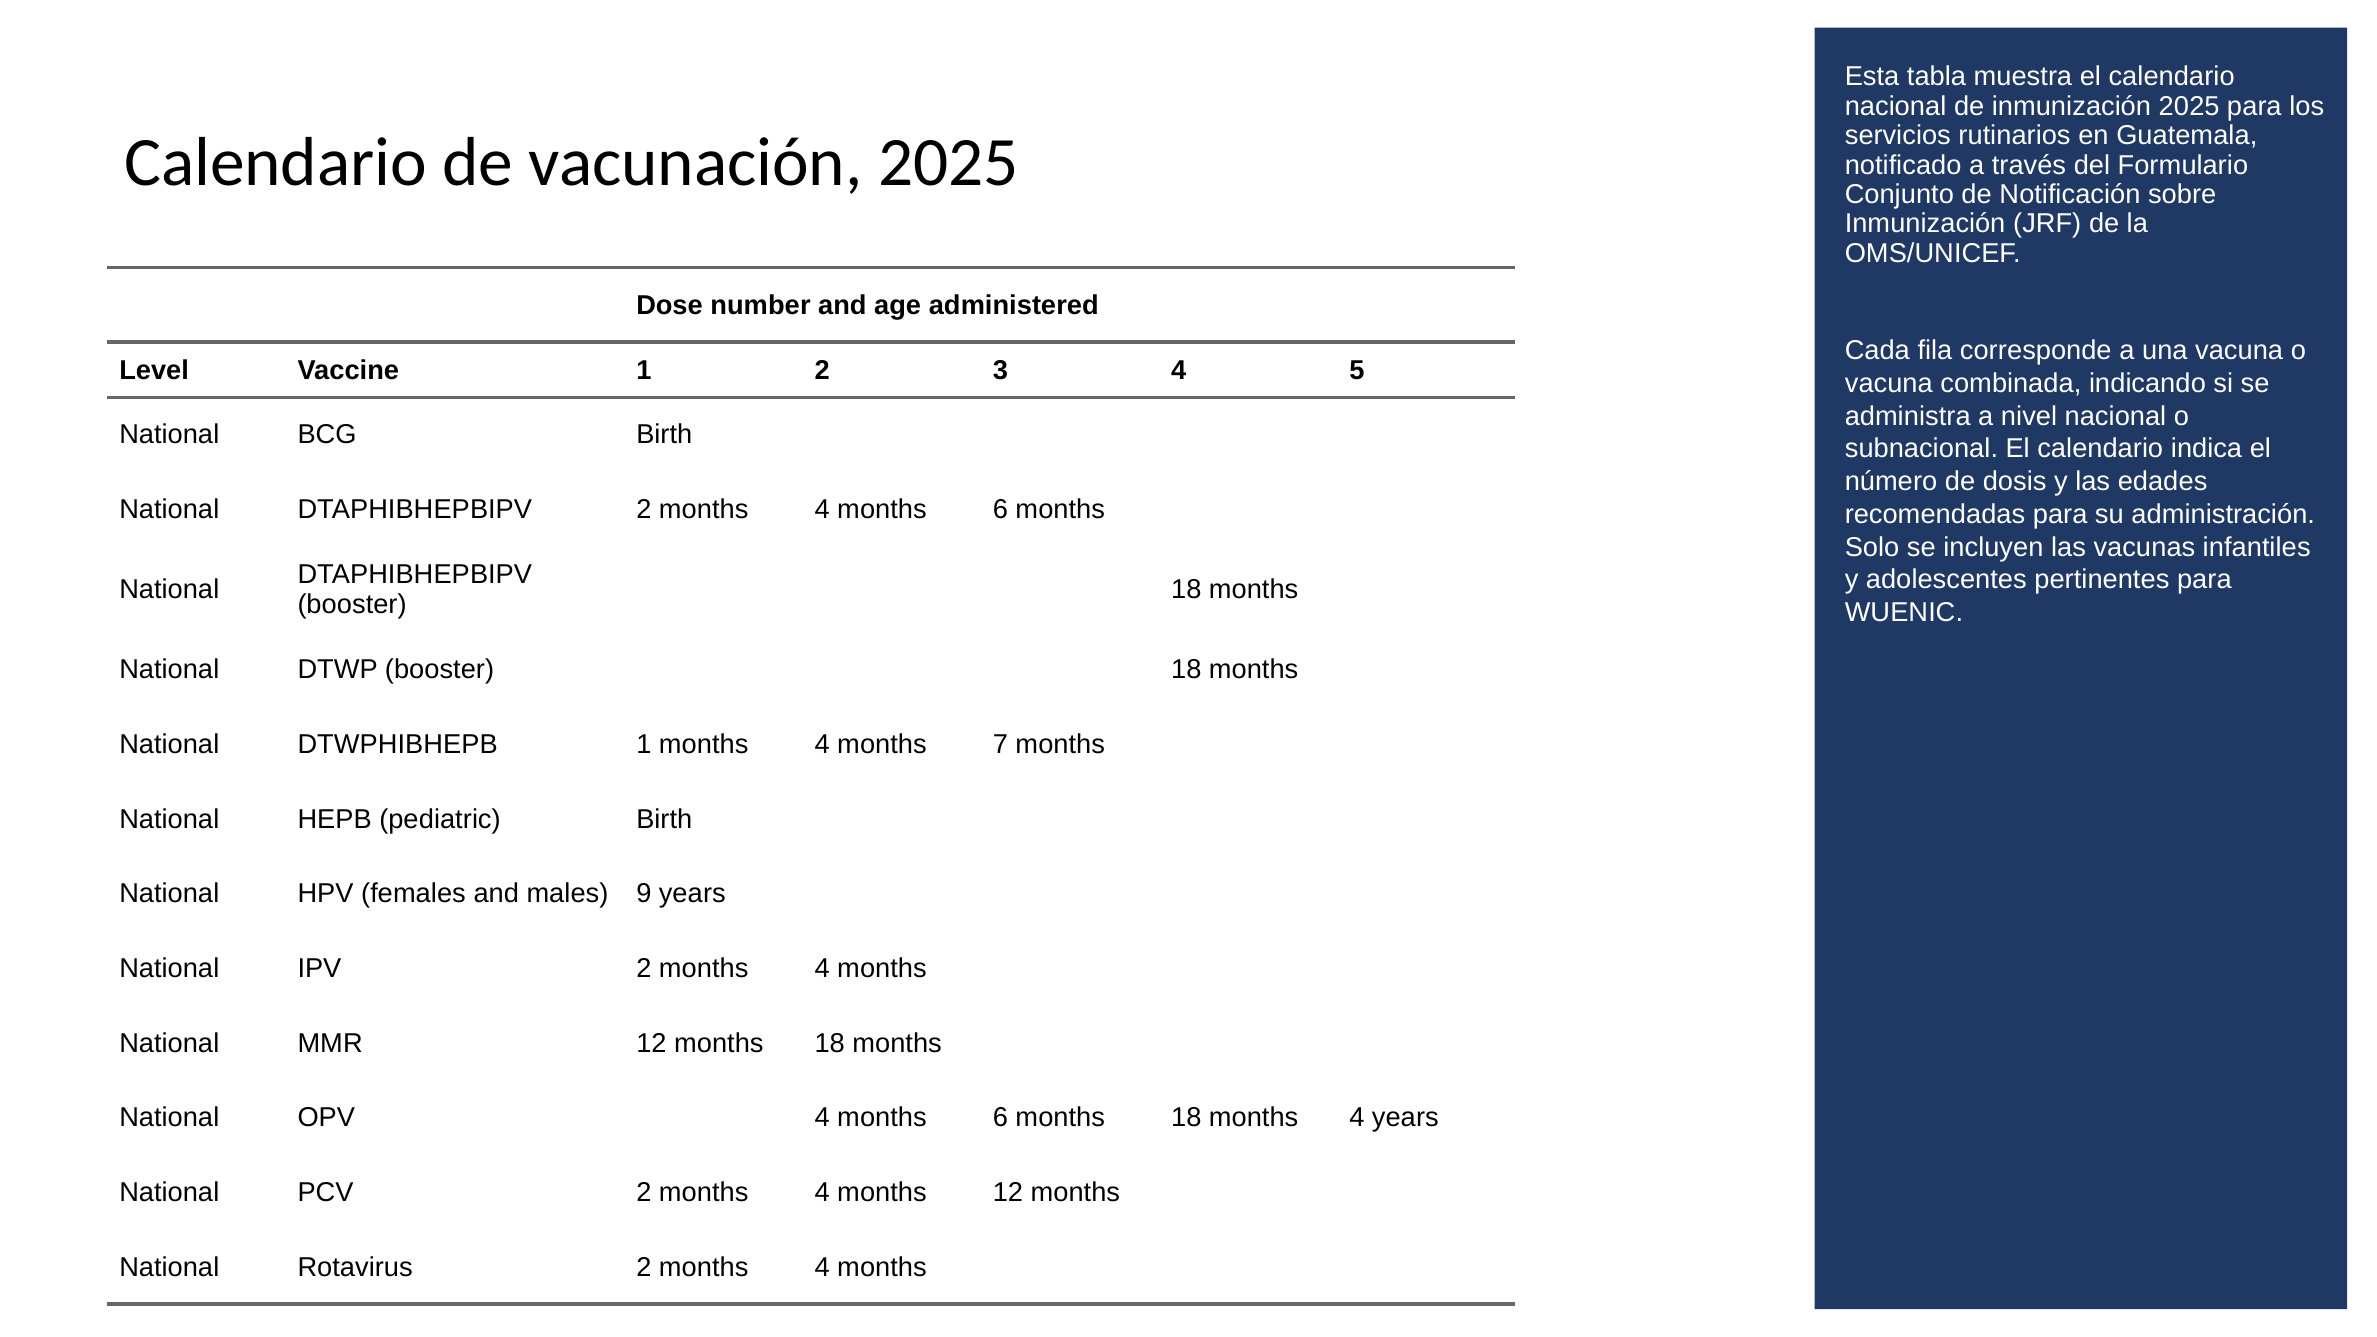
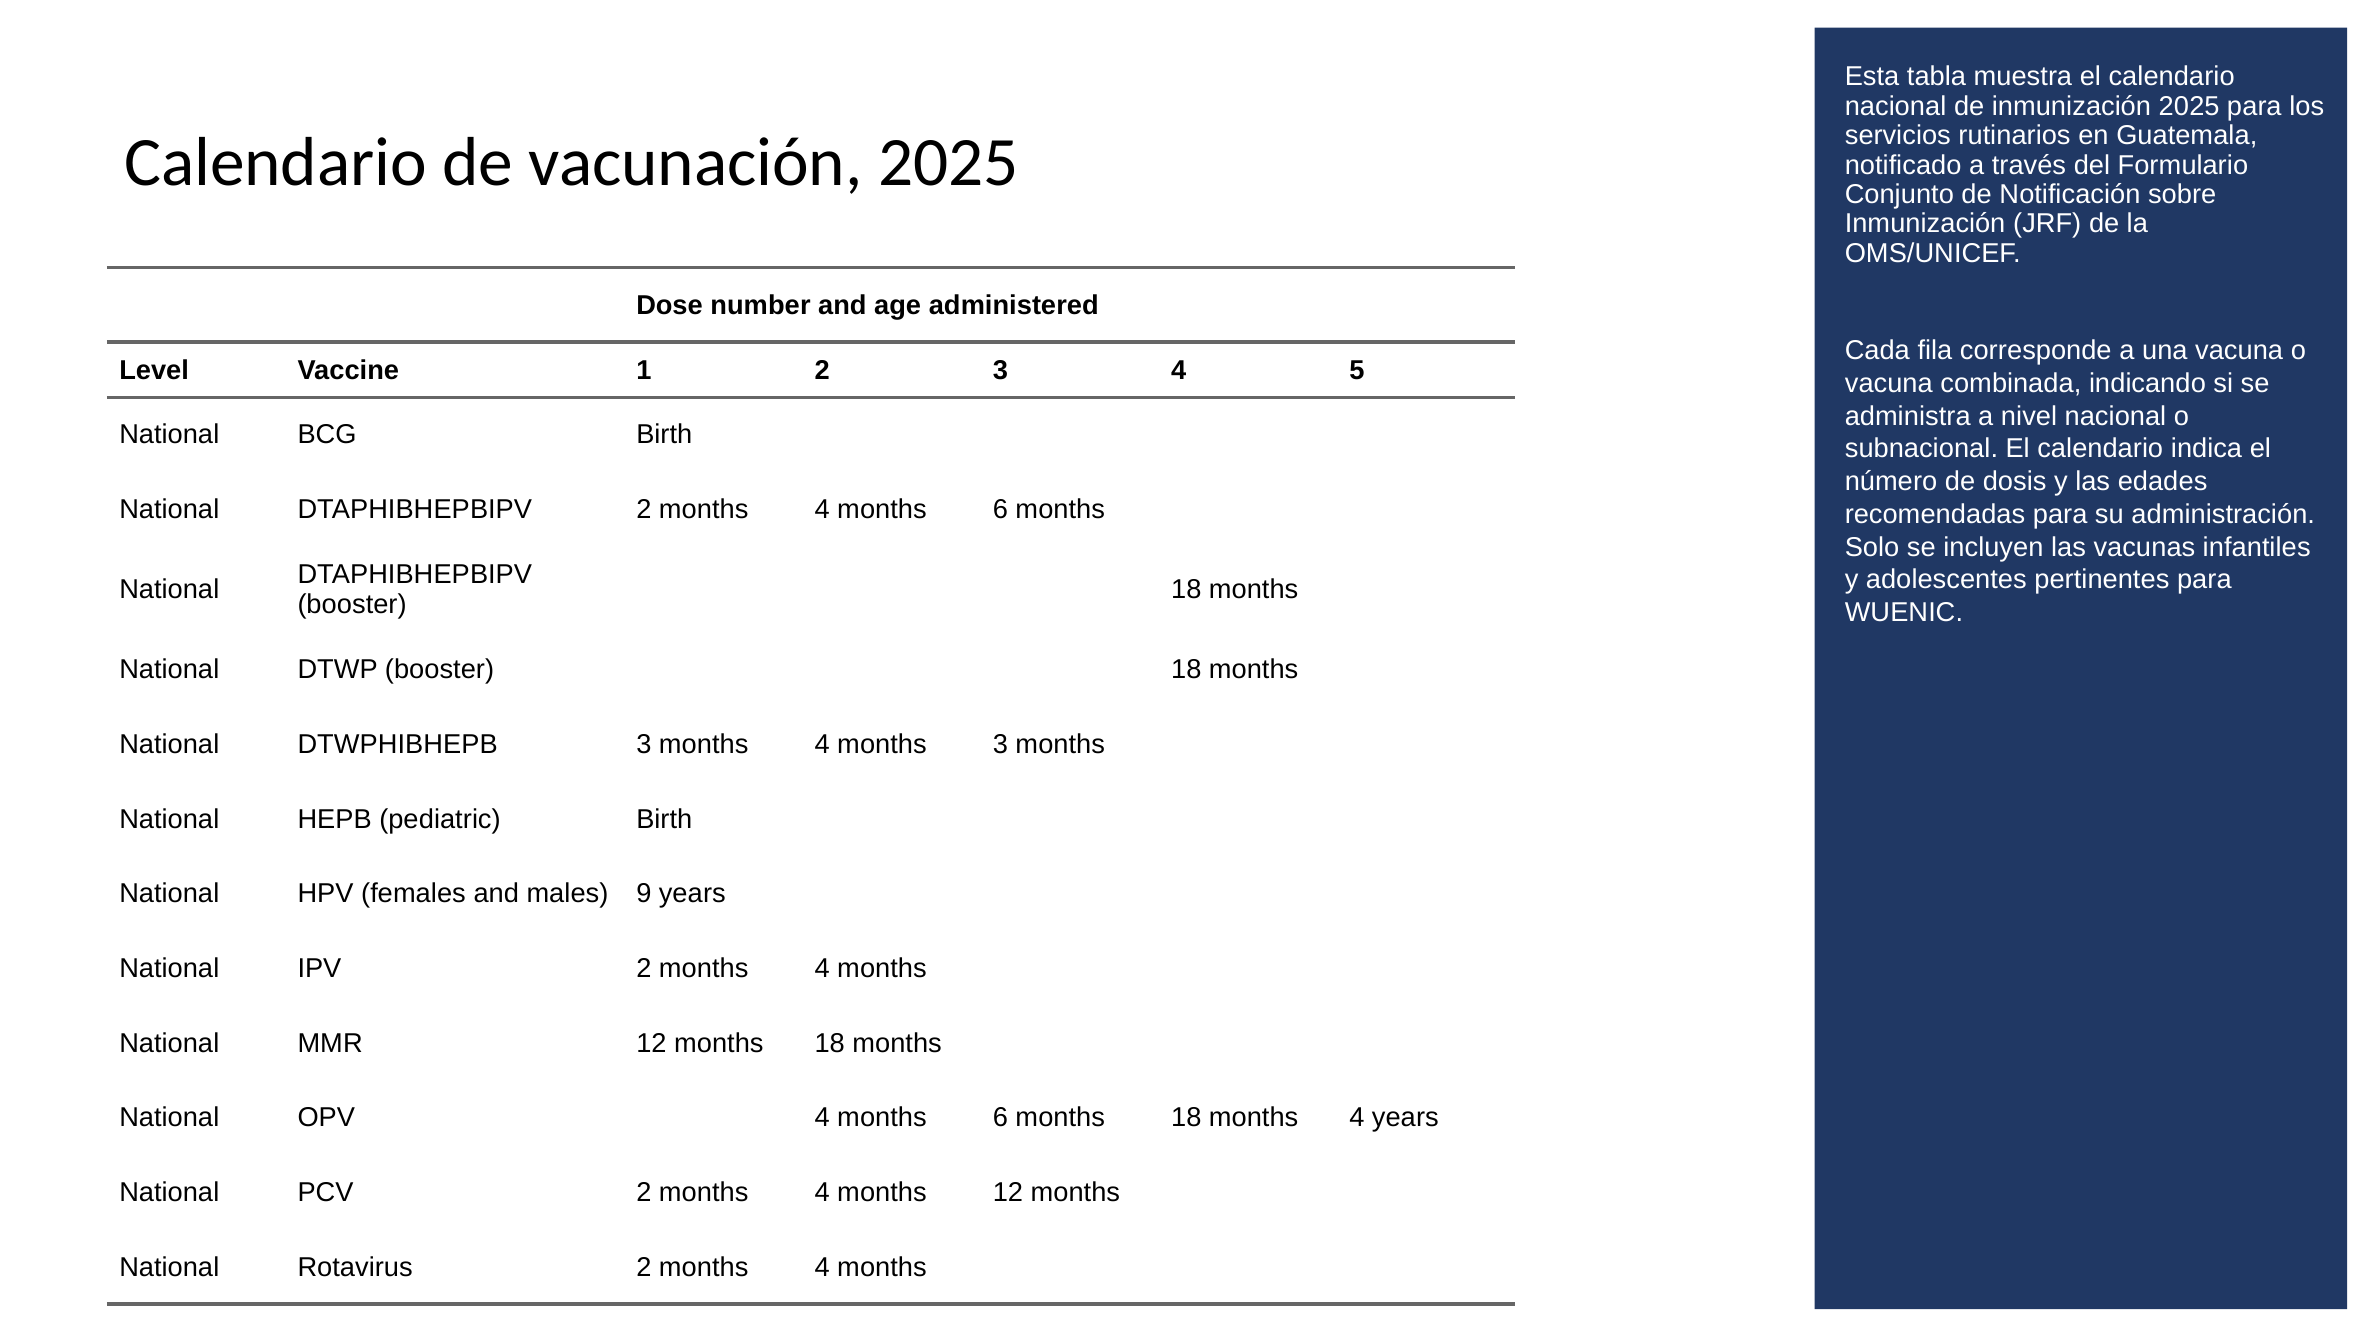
DTWPHIBHEPB 1: 1 -> 3
months 7: 7 -> 3
